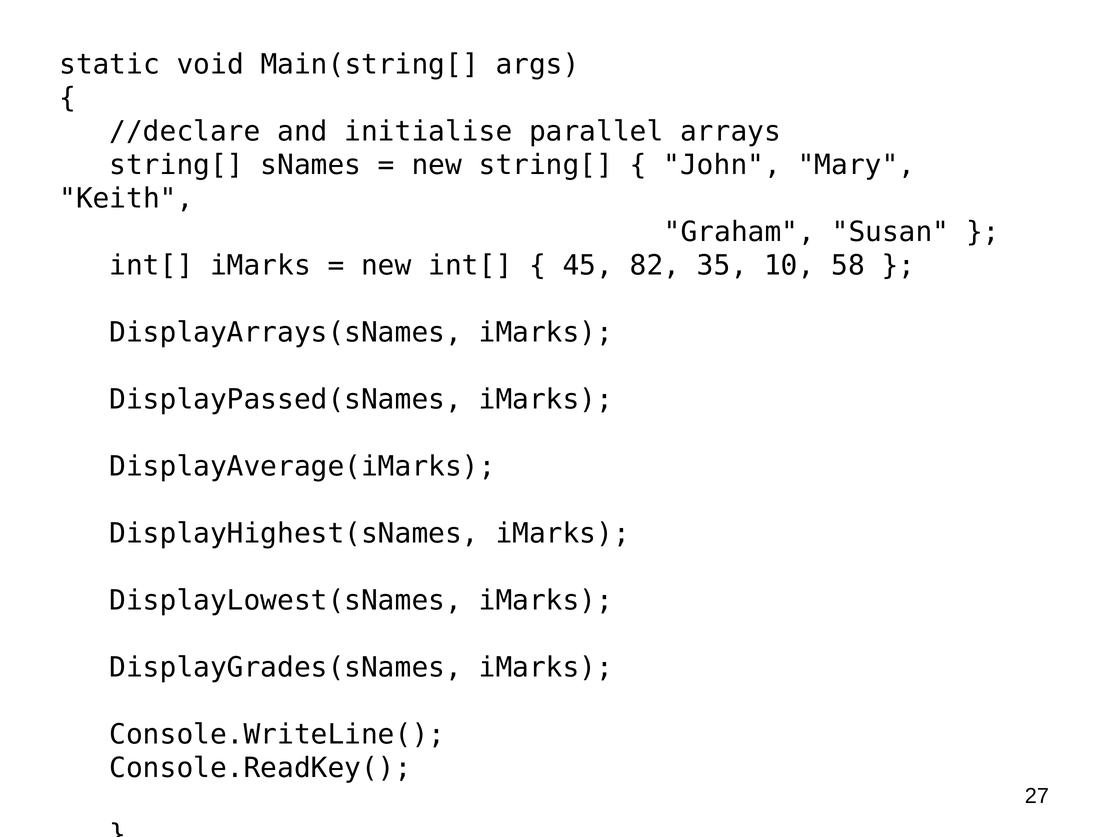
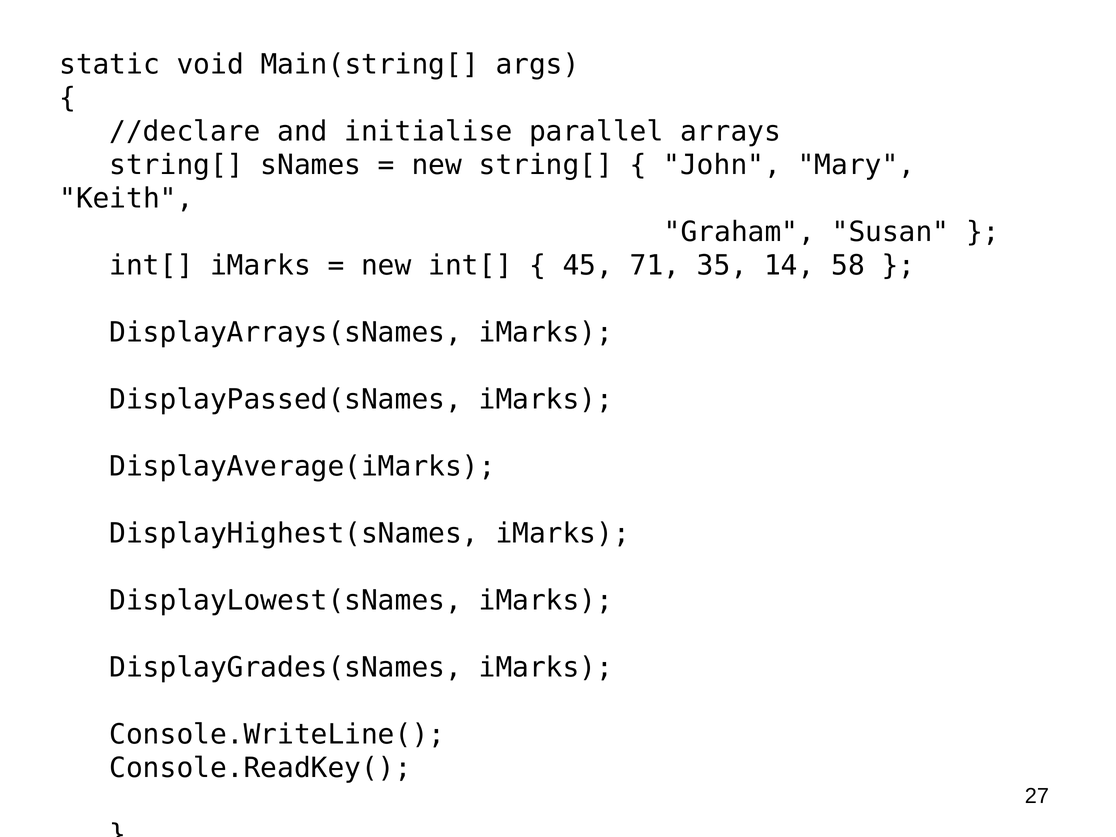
82: 82 -> 71
10: 10 -> 14
